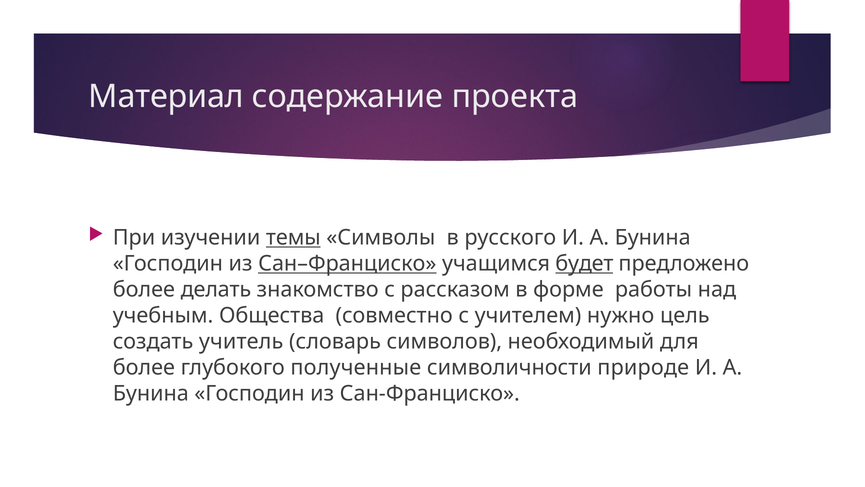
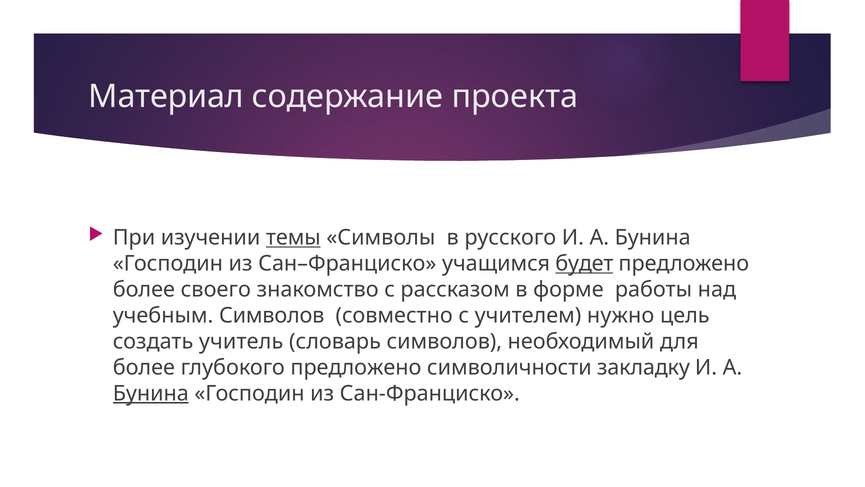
Сан–Франциско underline: present -> none
делать: делать -> своего
учебным Общества: Общества -> Символов
глубокого полученные: полученные -> предложено
природе: природе -> закладку
Бунина at (151, 393) underline: none -> present
